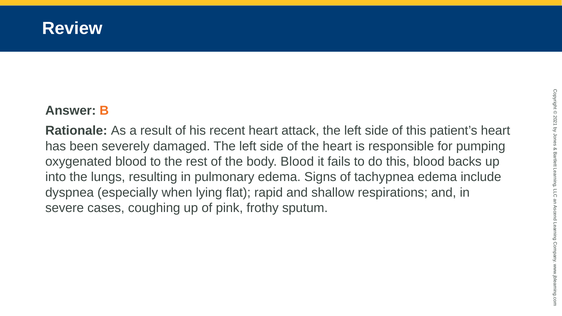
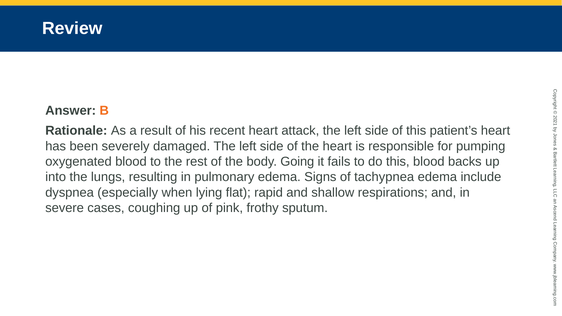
body Blood: Blood -> Going
